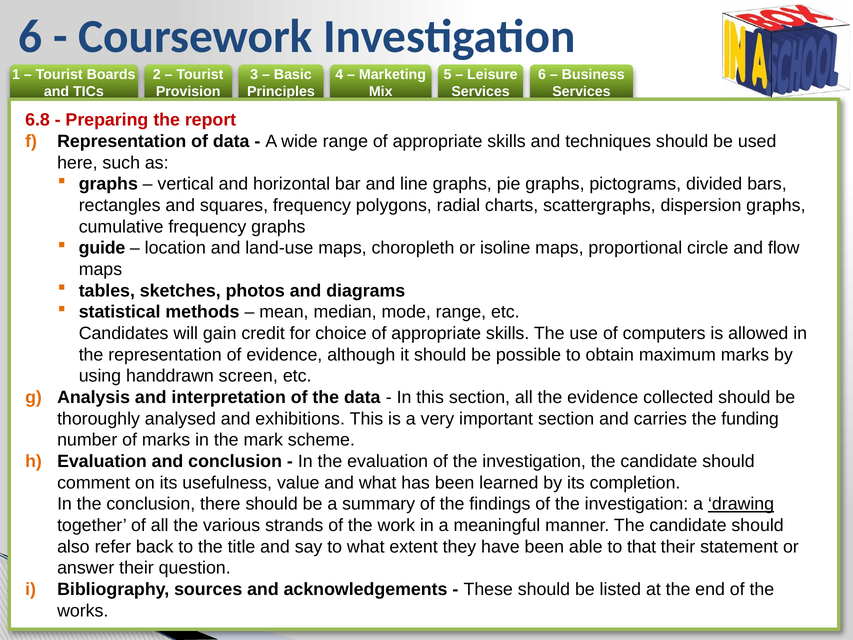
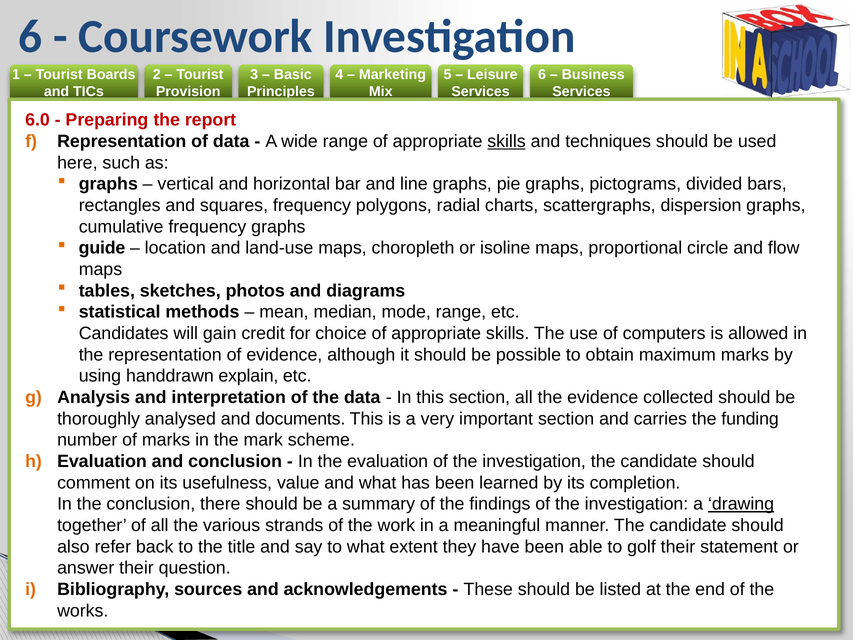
6.8: 6.8 -> 6.0
skills at (507, 141) underline: none -> present
screen: screen -> explain
exhibitions: exhibitions -> documents
that: that -> golf
